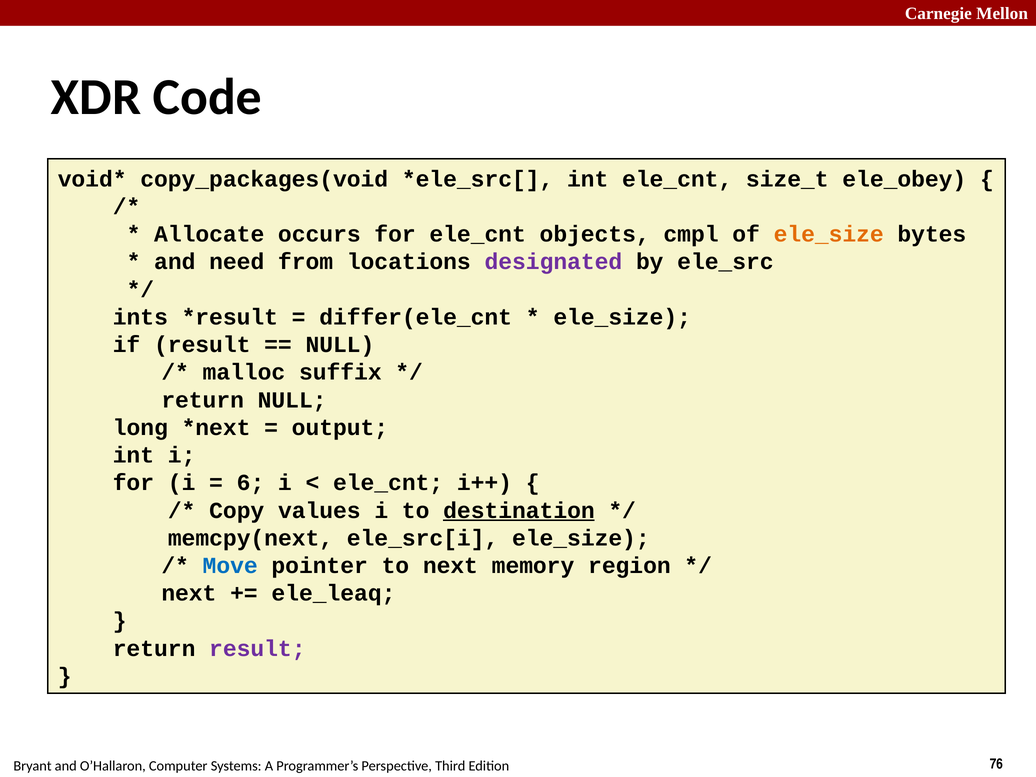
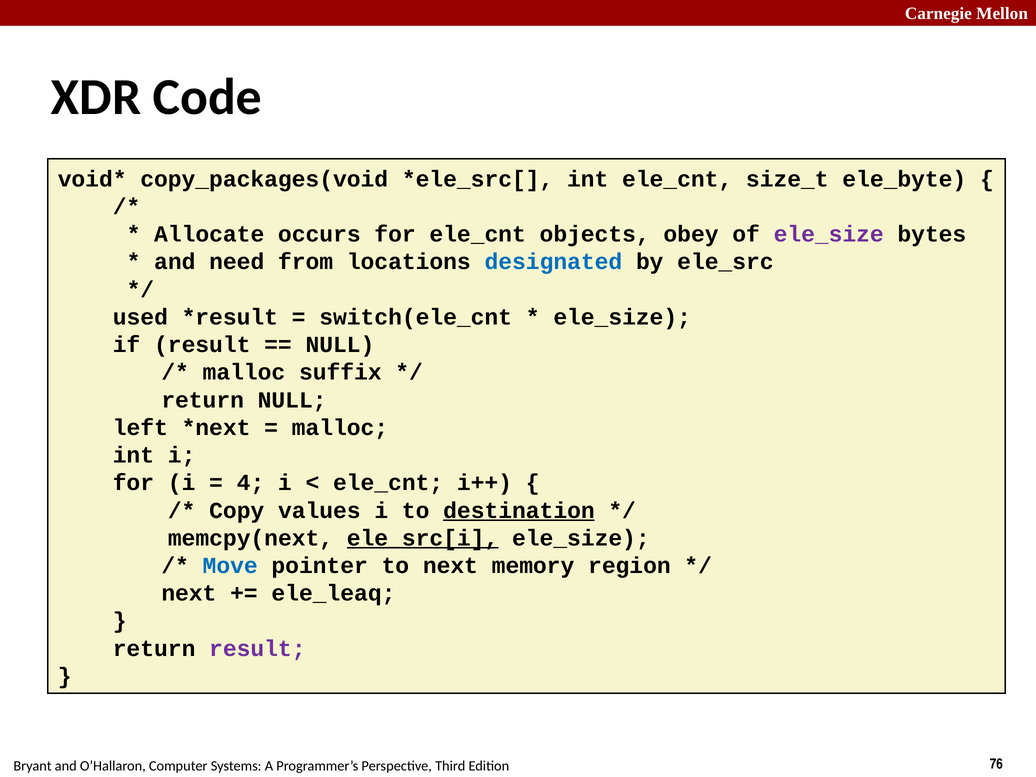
ele_obey: ele_obey -> ele_byte
cmpl: cmpl -> obey
ele_size at (829, 234) colour: orange -> purple
designated colour: purple -> blue
ints: ints -> used
differ(ele_cnt: differ(ele_cnt -> switch(ele_cnt
long: long -> left
output at (340, 428): output -> malloc
6: 6 -> 4
ele_src[i underline: none -> present
